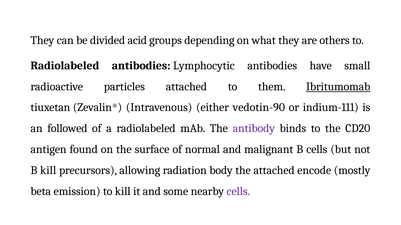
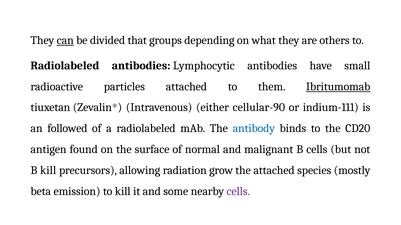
can underline: none -> present
acid: acid -> that
vedotin-90: vedotin-90 -> cellular-90
antibody colour: purple -> blue
body: body -> grow
encode: encode -> species
